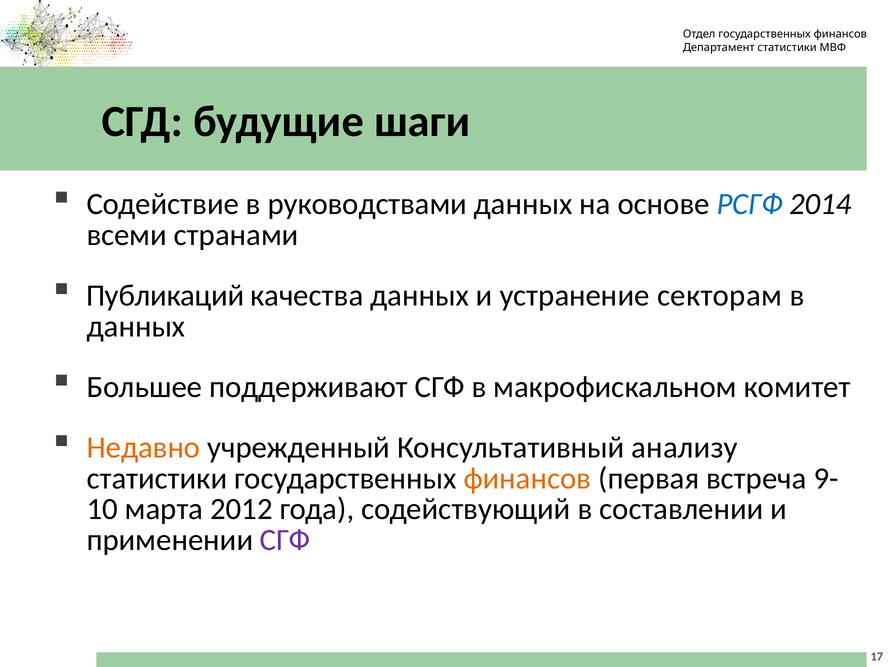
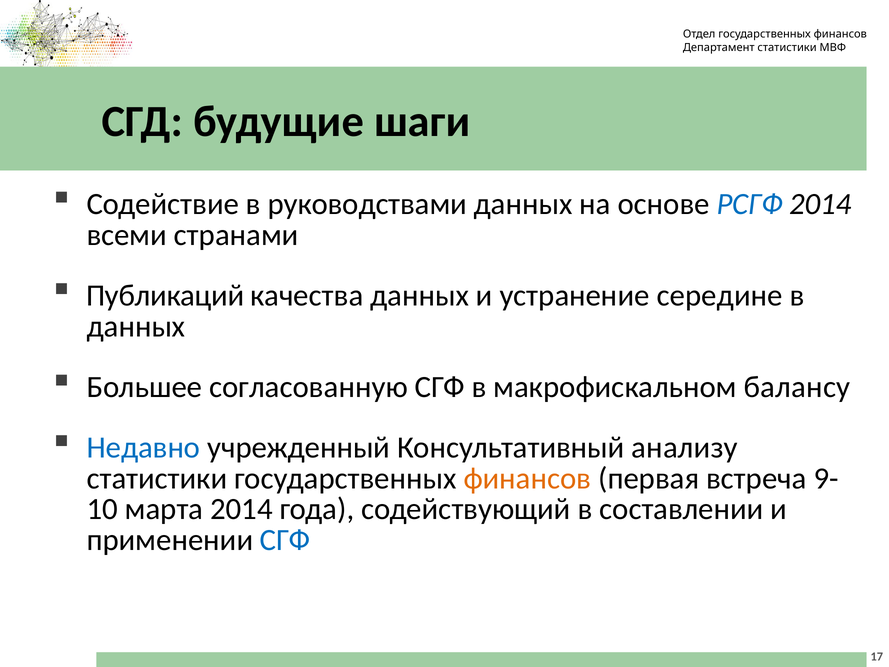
секторам: секторам -> середине
поддерживают: поддерживают -> согласованную
комитет: комитет -> балансу
Недавно colour: orange -> blue
марта 2012: 2012 -> 2014
СГФ at (285, 540) colour: purple -> blue
